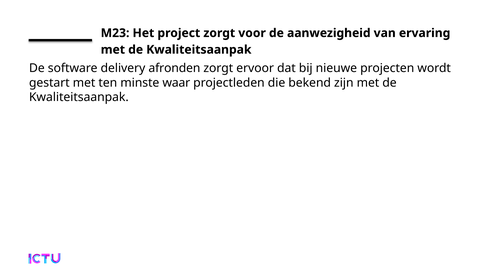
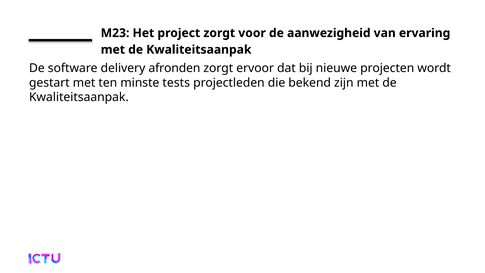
waar: waar -> tests
